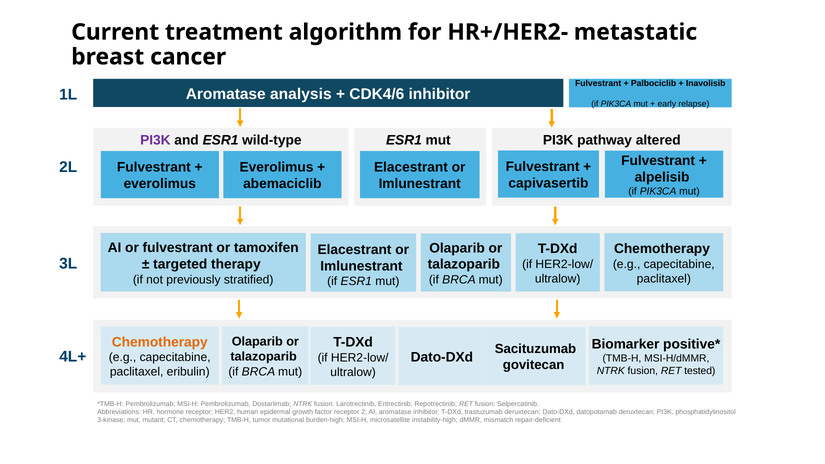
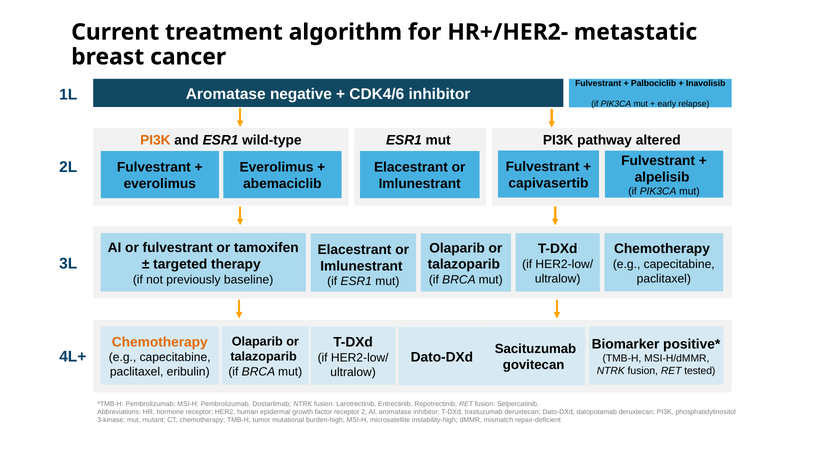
analysis: analysis -> negative
PI3K at (155, 140) colour: purple -> orange
stratified: stratified -> baseline
